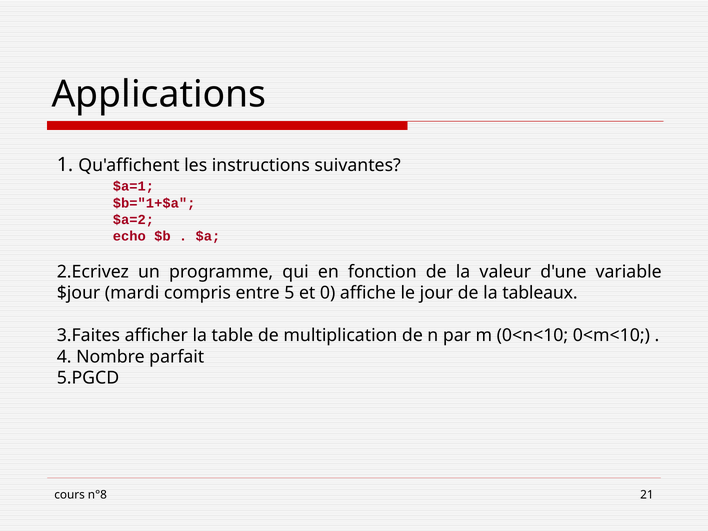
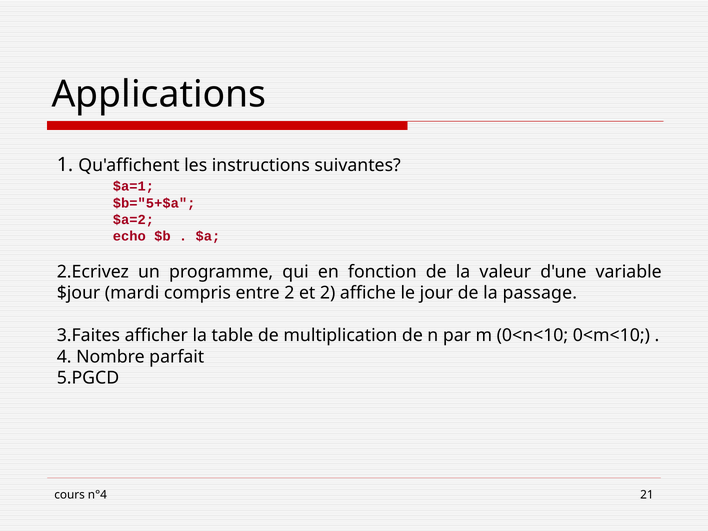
$b="1+$a: $b="1+$a -> $b="5+$a
entre 5: 5 -> 2
et 0: 0 -> 2
tableaux: tableaux -> passage
n°8: n°8 -> n°4
